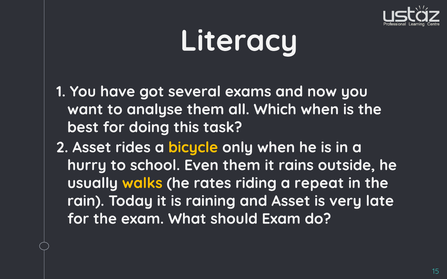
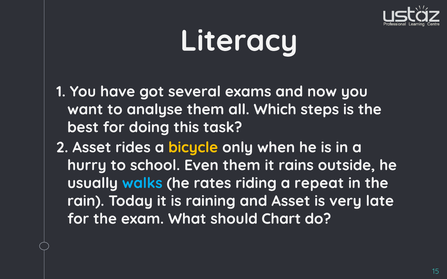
Which when: when -> steps
walks colour: yellow -> light blue
should Exam: Exam -> Chart
